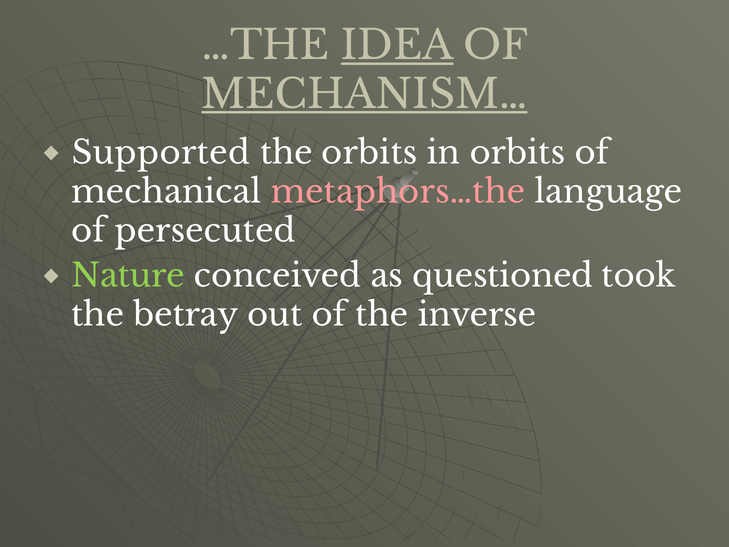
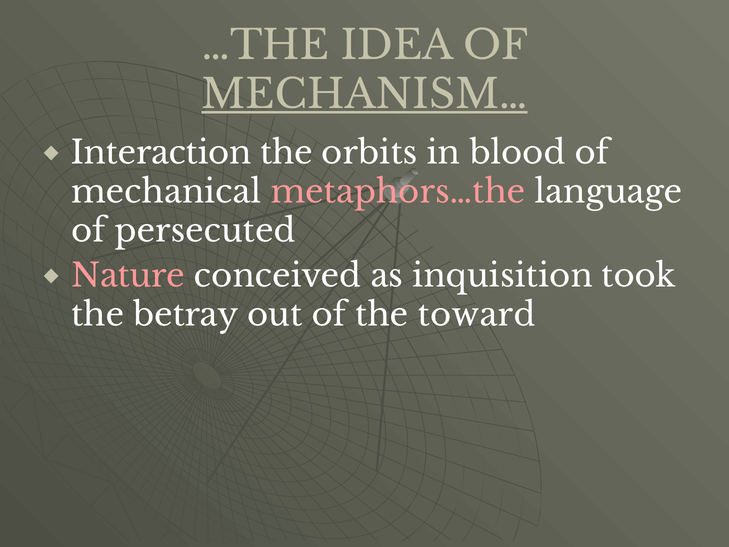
IDEA underline: present -> none
Supported: Supported -> Interaction
in orbits: orbits -> blood
Nature colour: light green -> pink
questioned: questioned -> inquisition
inverse: inverse -> toward
